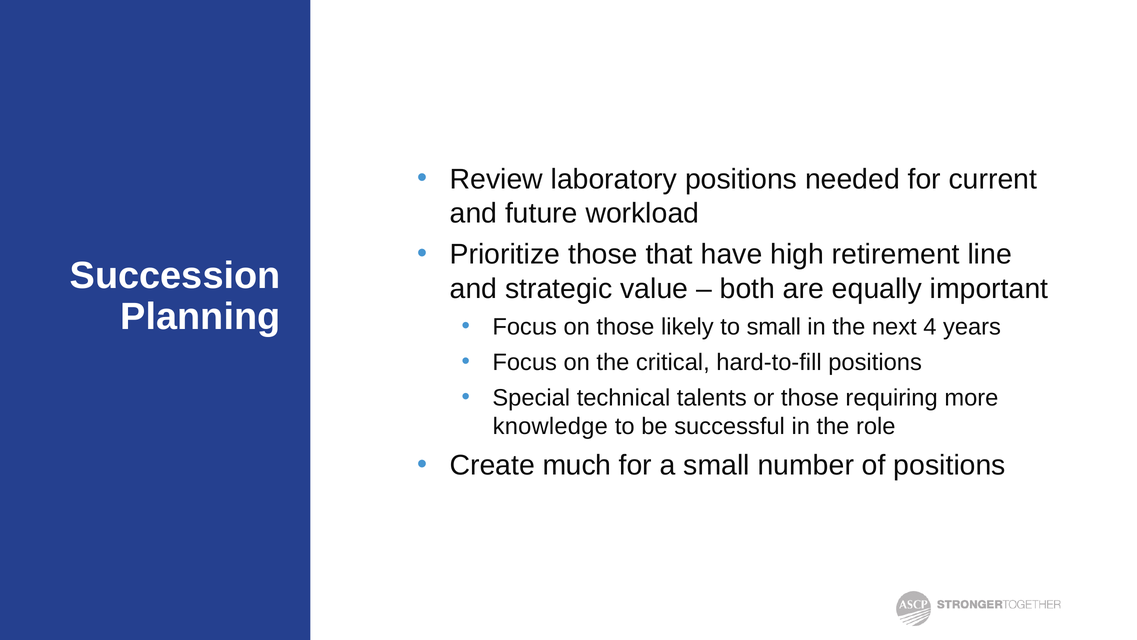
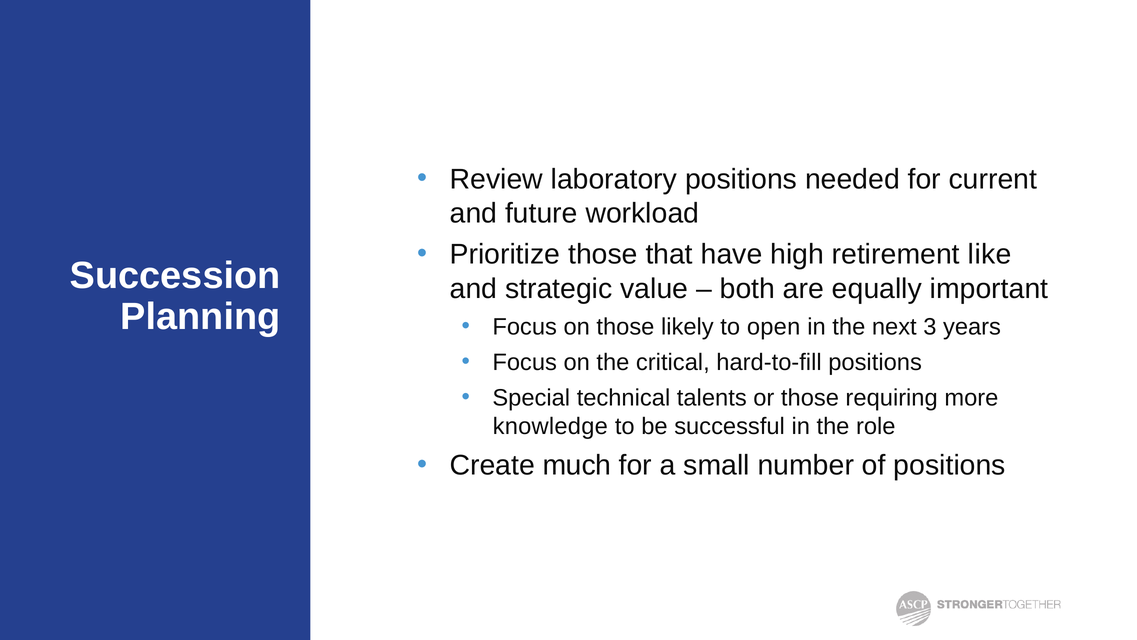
line: line -> like
to small: small -> open
4: 4 -> 3
